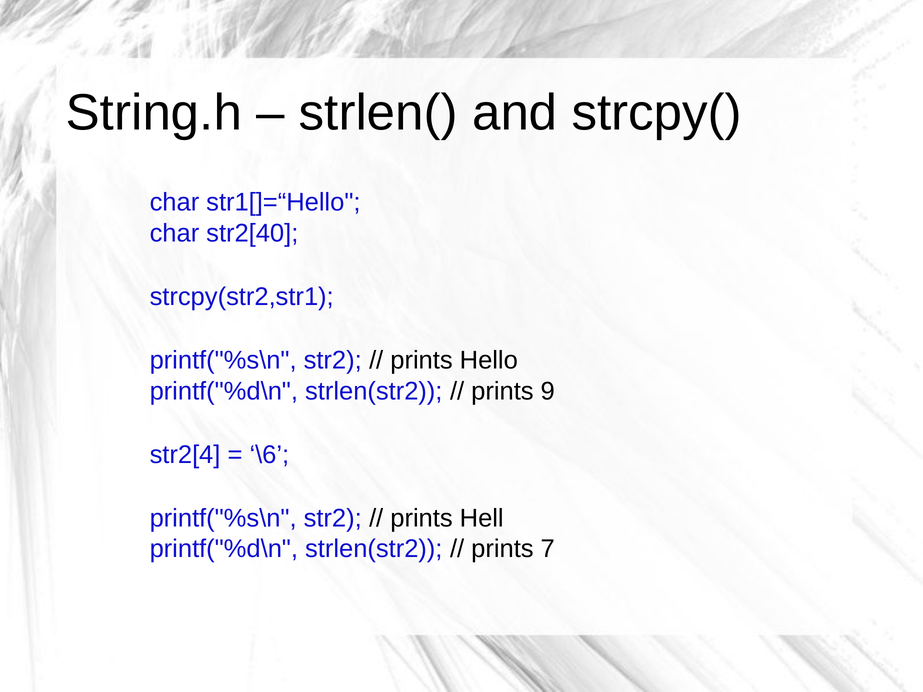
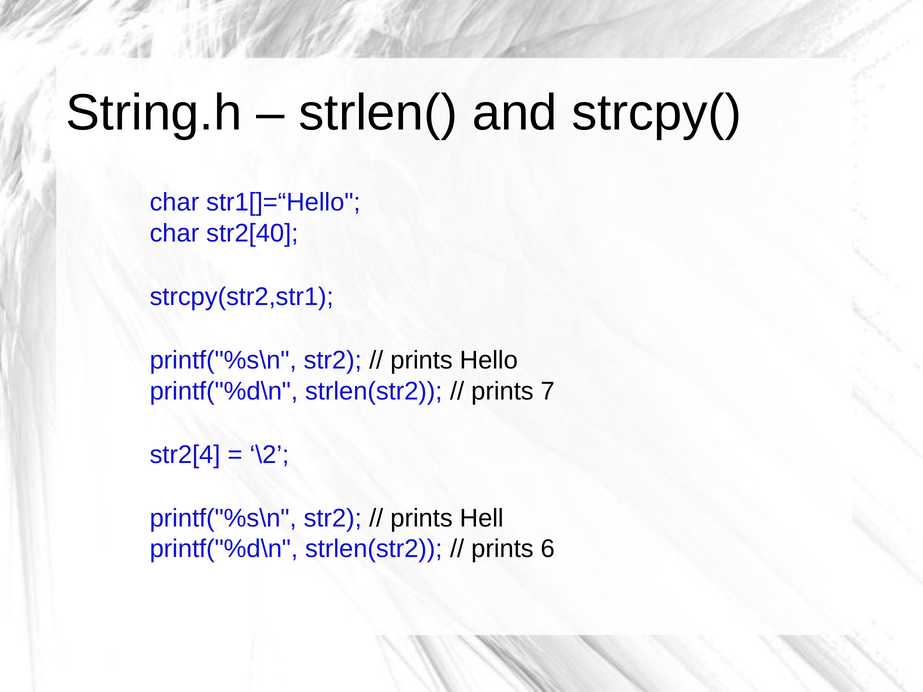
9: 9 -> 7
\6: \6 -> \2
7: 7 -> 6
